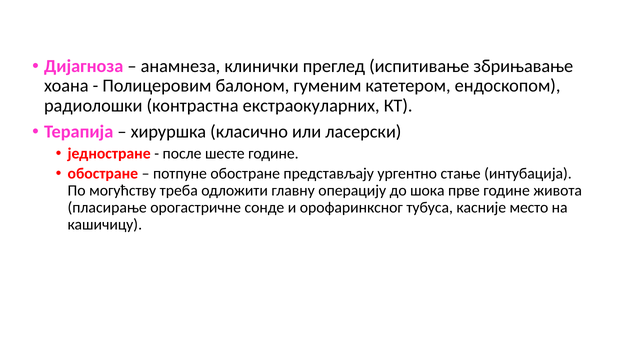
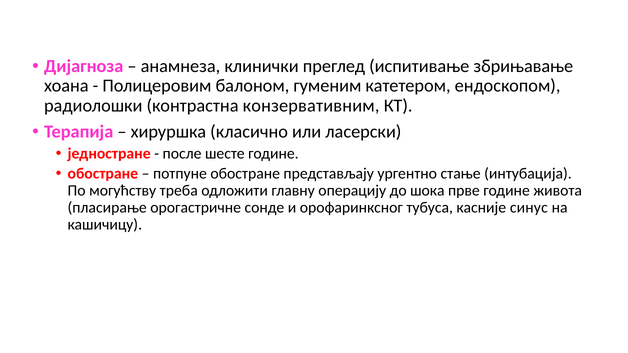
екстраокуларних: екстраокуларних -> конзервативним
место: место -> синус
